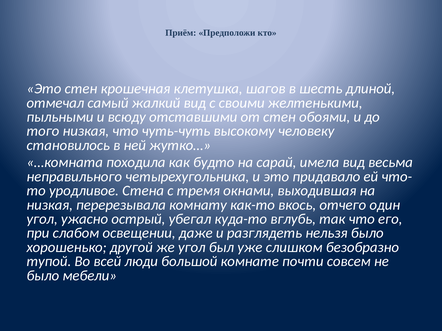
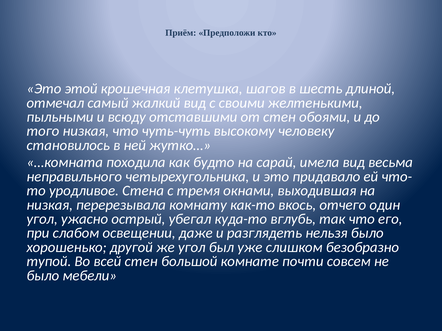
Это стен: стен -> этой
всей люди: люди -> стен
